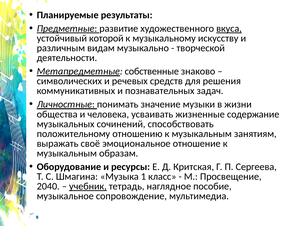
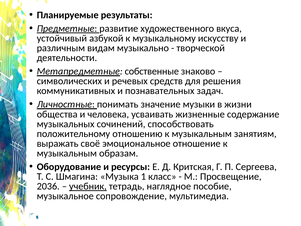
вкуса underline: present -> none
которой: которой -> азбукой
2040: 2040 -> 2036
